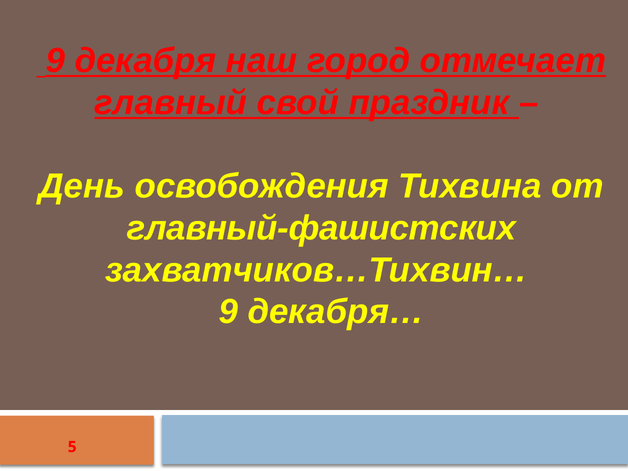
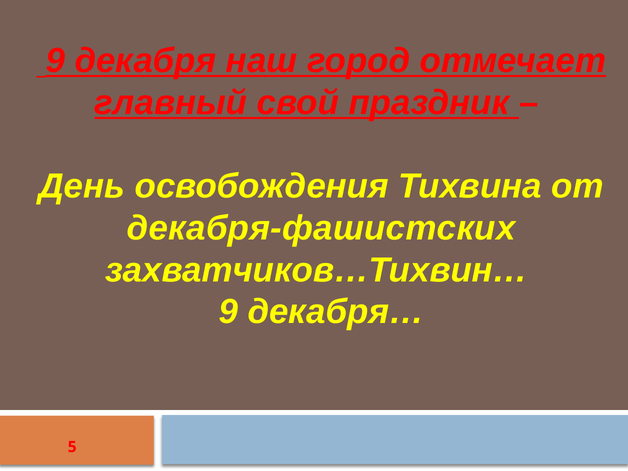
главный-фашистских: главный-фашистских -> декабря-фашистских
